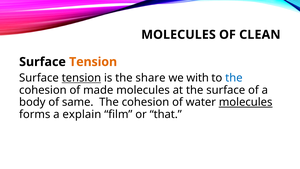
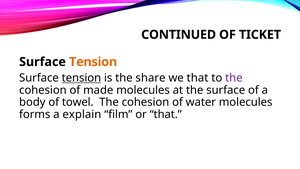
MOLECULES at (179, 35): MOLECULES -> CONTINUED
CLEAN: CLEAN -> TICKET
we with: with -> that
the at (234, 78) colour: blue -> purple
same: same -> towel
molecules at (246, 102) underline: present -> none
